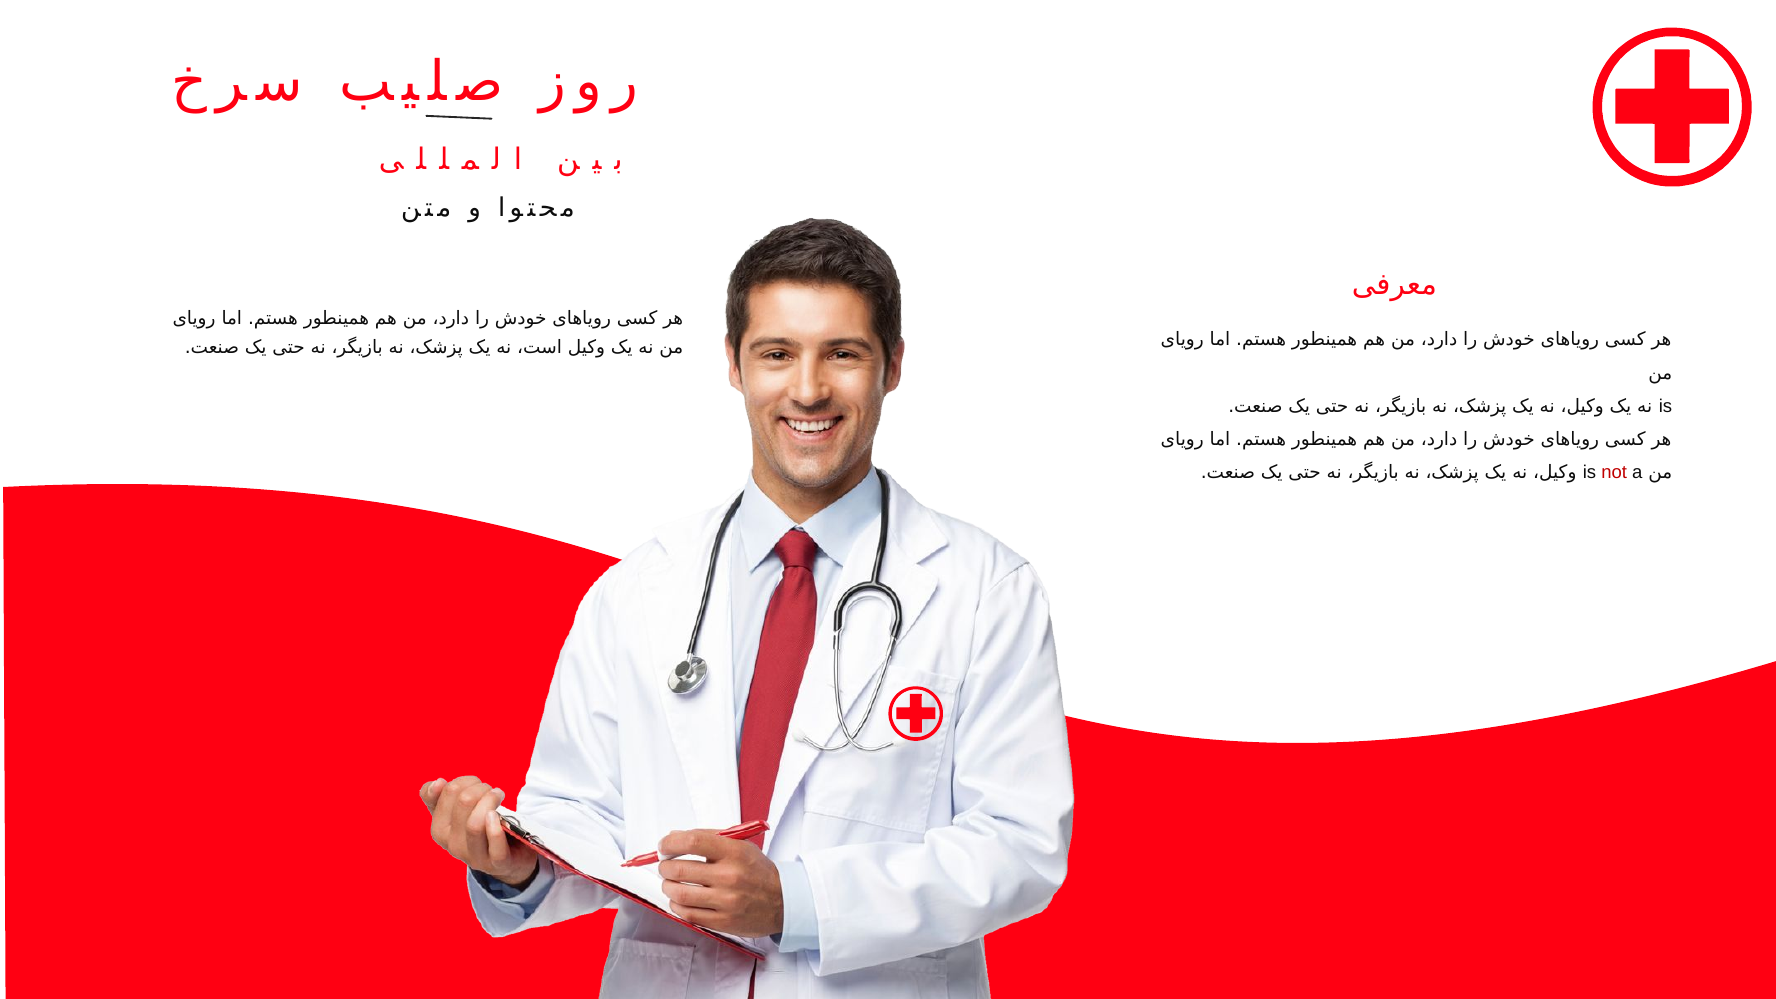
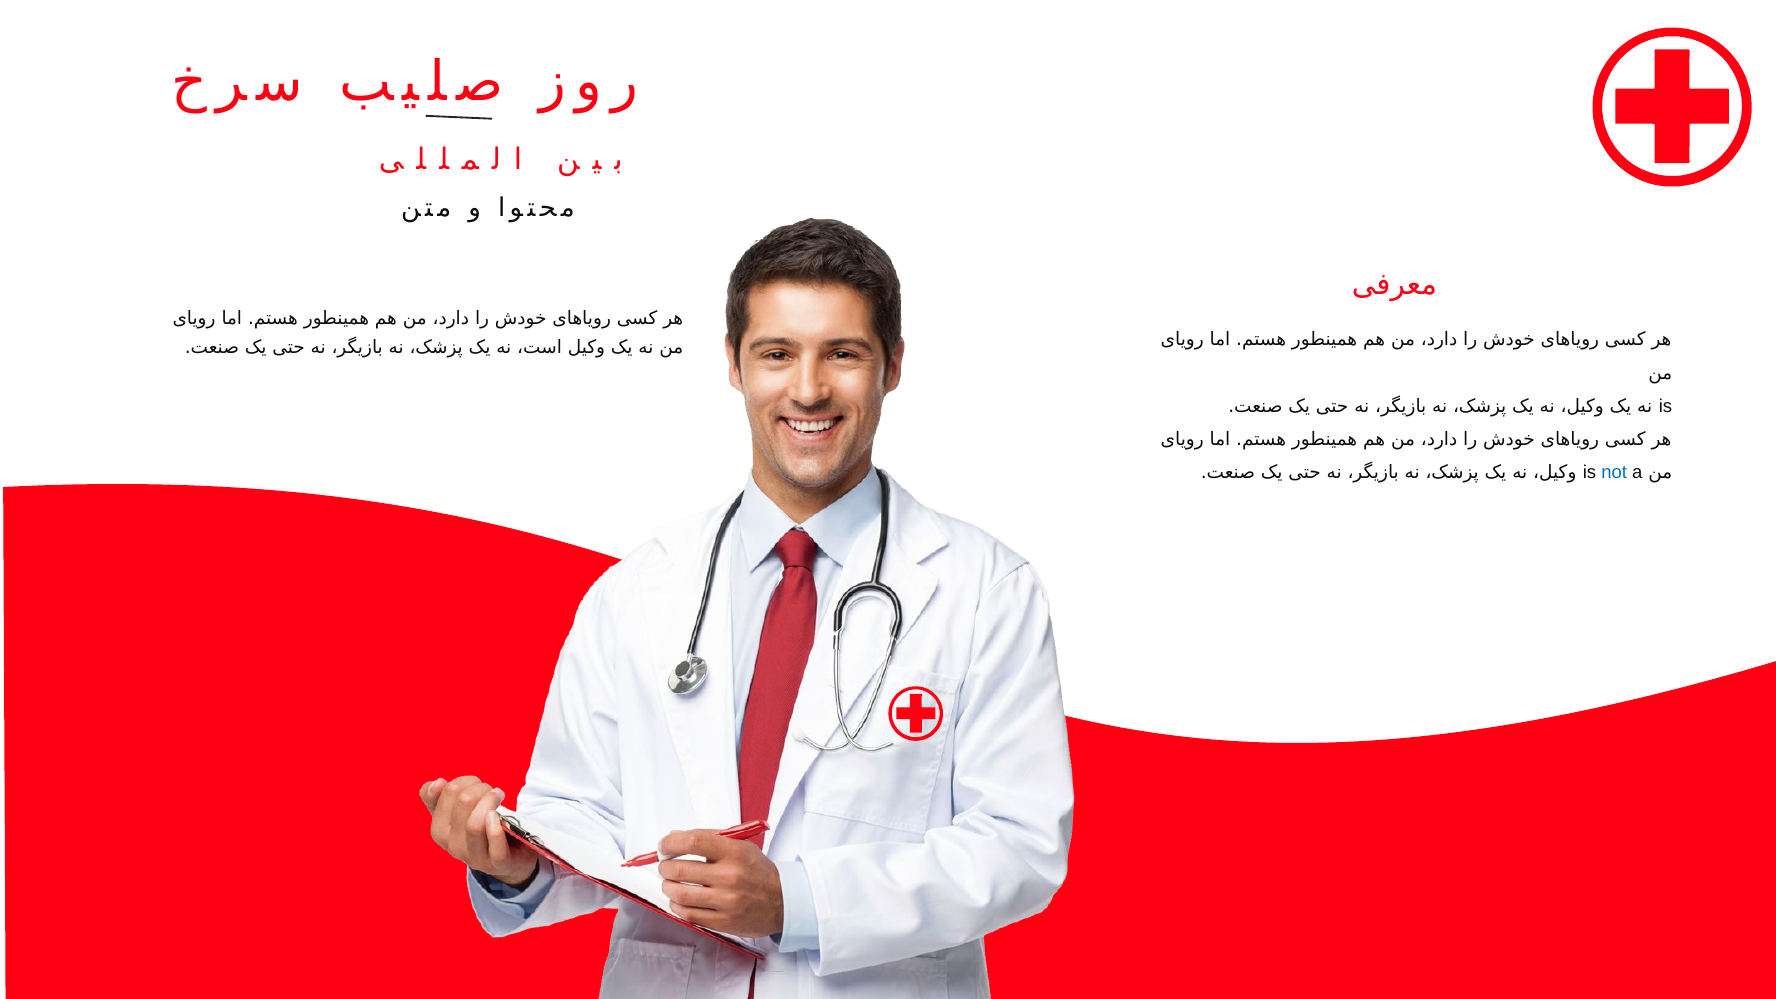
not colour: red -> blue
